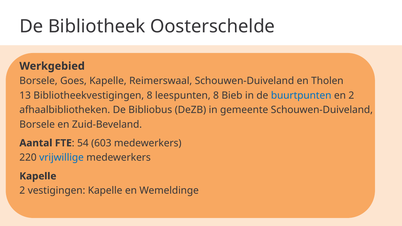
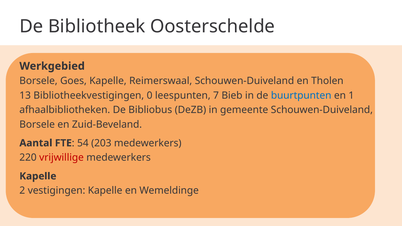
Bibliotheekvestigingen 8: 8 -> 0
leespunten 8: 8 -> 7
en 2: 2 -> 1
603: 603 -> 203
vrijwillige colour: blue -> red
